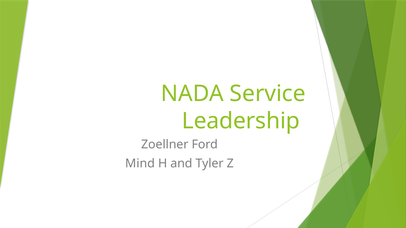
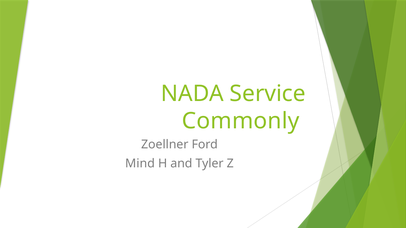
Leadership: Leadership -> Commonly
